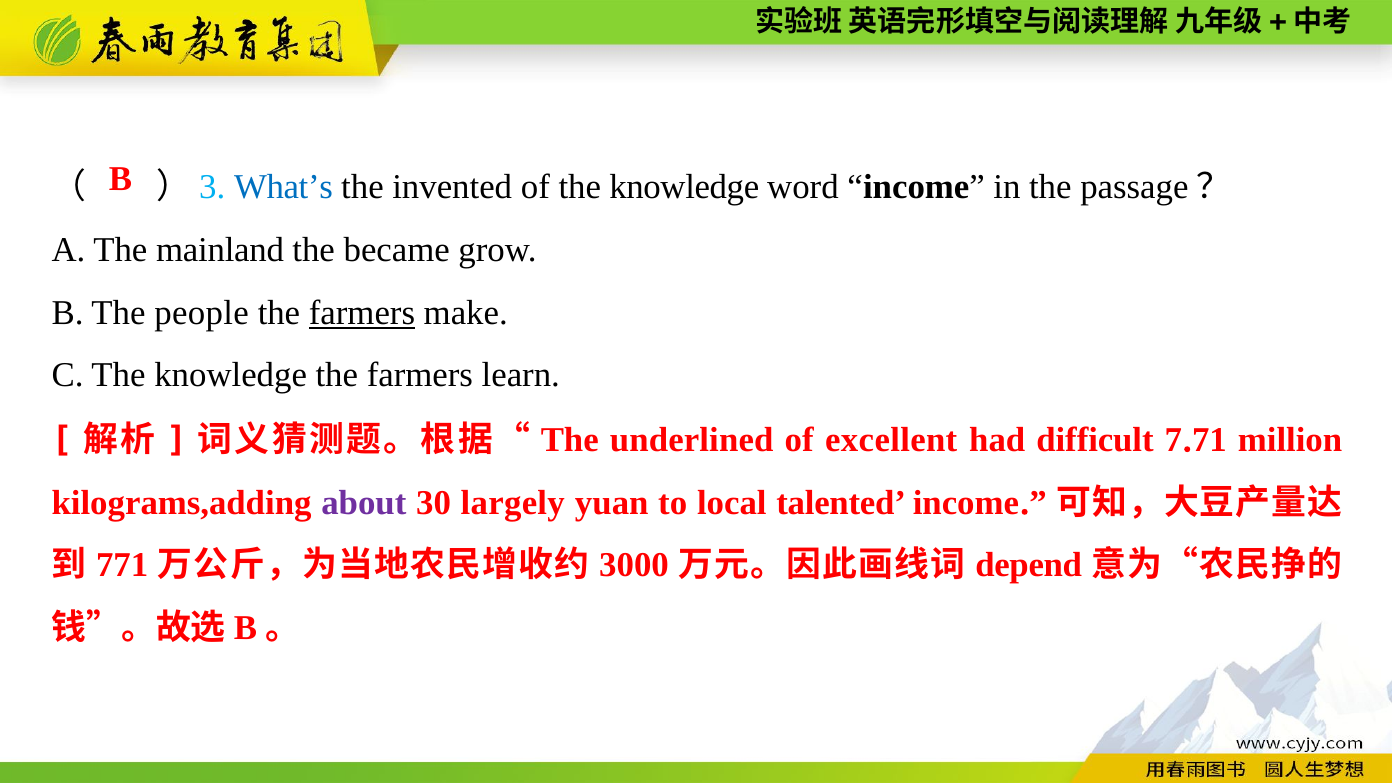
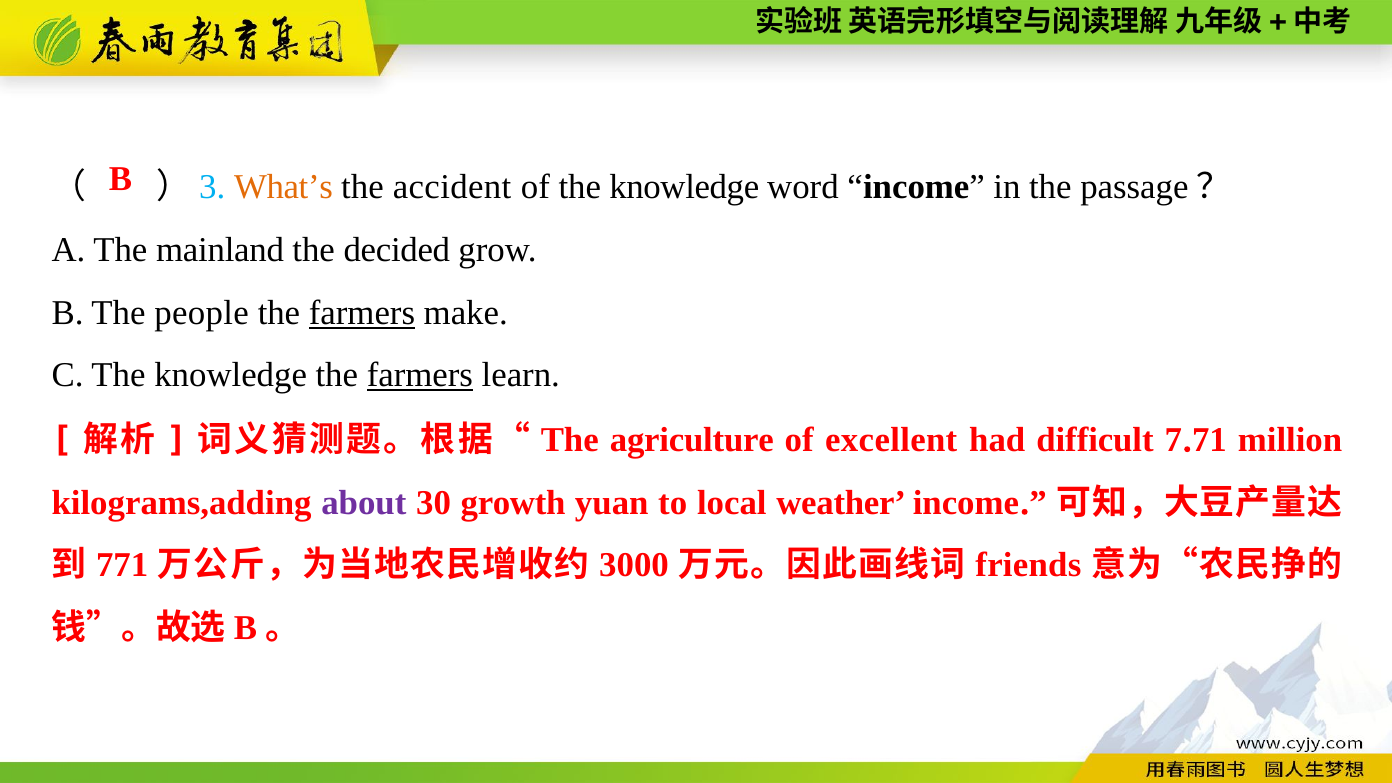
What’s colour: blue -> orange
invented: invented -> accident
became: became -> decided
farmers at (420, 375) underline: none -> present
underlined: underlined -> agriculture
largely: largely -> growth
talented: talented -> weather
depend: depend -> friends
